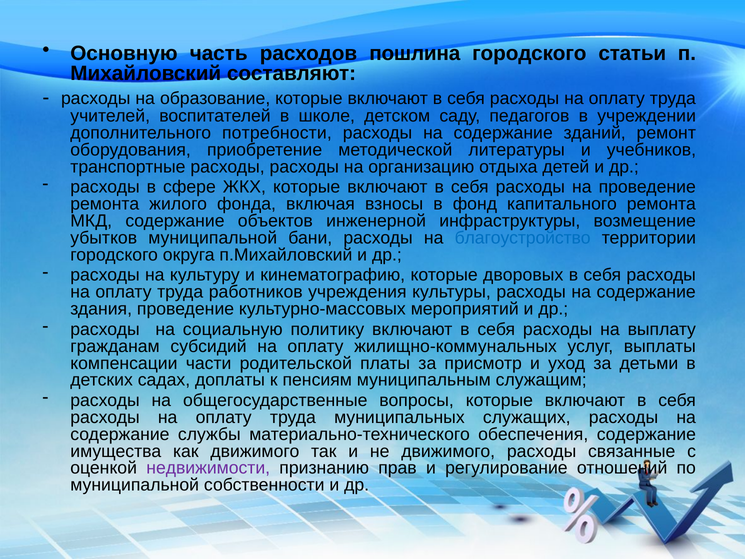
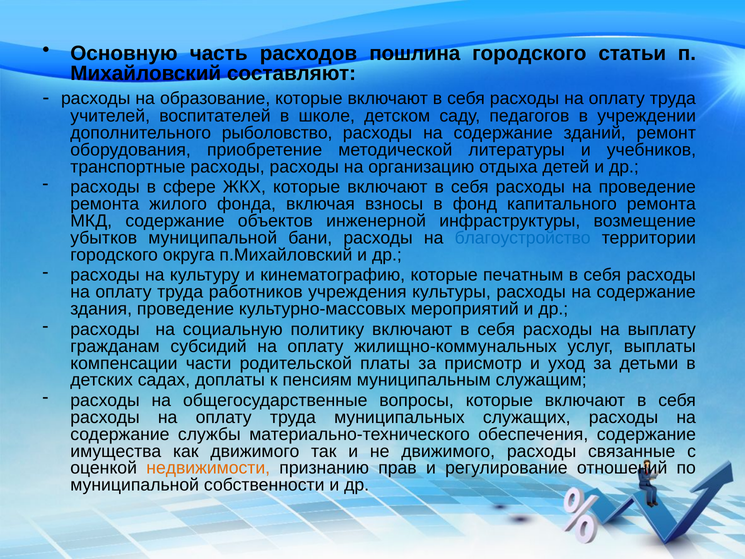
потребности: потребности -> рыболовство
дворовых: дворовых -> печатным
недвижимости colour: purple -> orange
